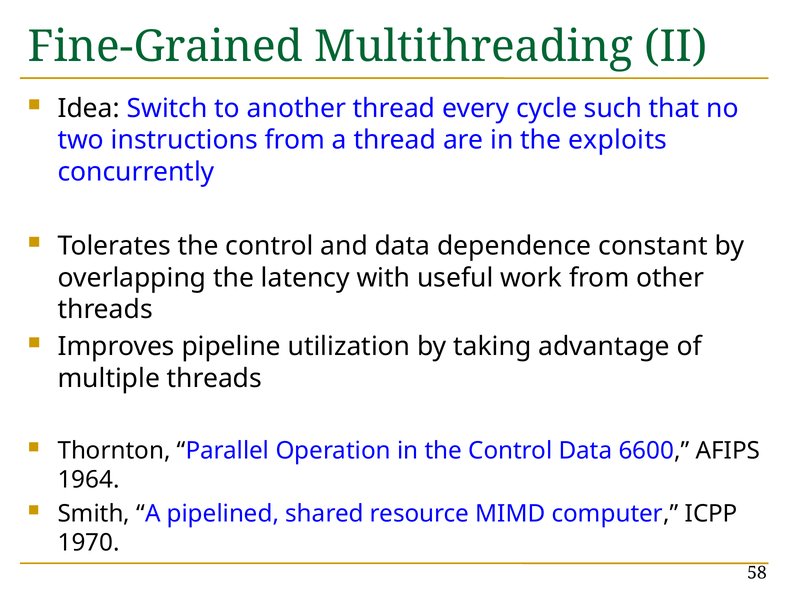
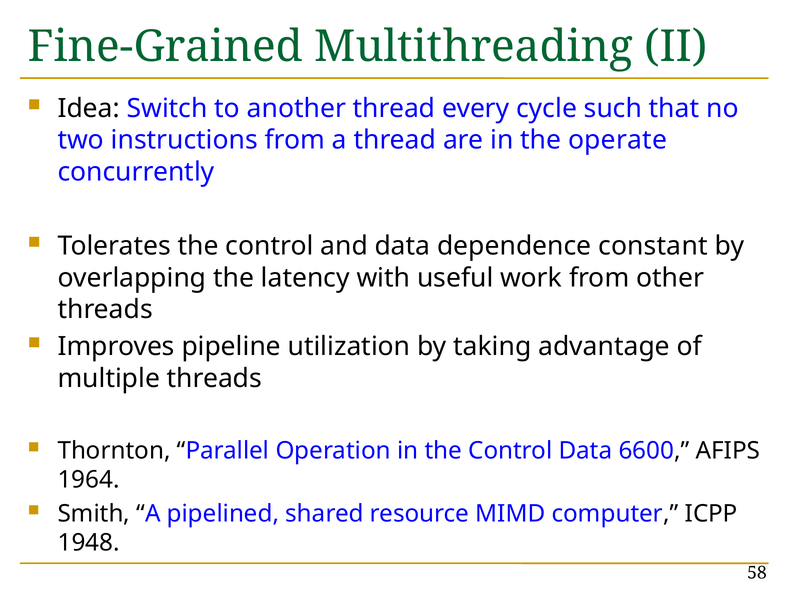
exploits: exploits -> operate
1970: 1970 -> 1948
